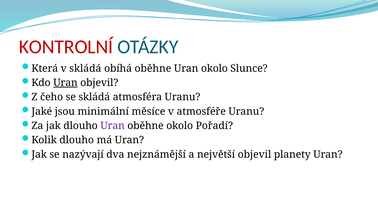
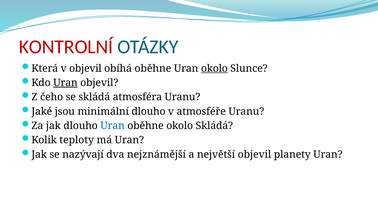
v skládá: skládá -> objevil
okolo at (214, 68) underline: none -> present
minimální měsíce: měsíce -> dlouho
Uran at (113, 126) colour: purple -> blue
okolo Pořadí: Pořadí -> Skládá
Kolik dlouho: dlouho -> teploty
